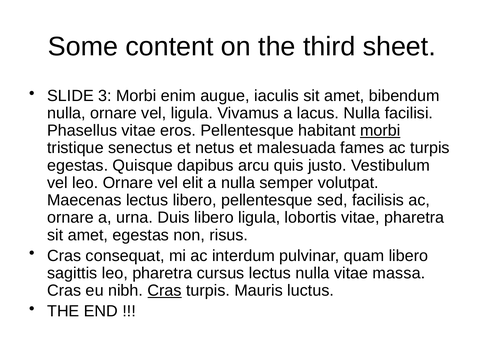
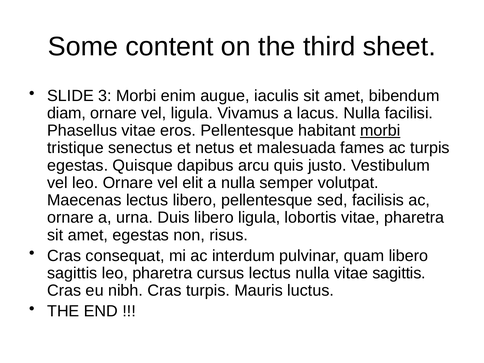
nulla at (66, 113): nulla -> diam
vitae massa: massa -> sagittis
Cras at (165, 291) underline: present -> none
